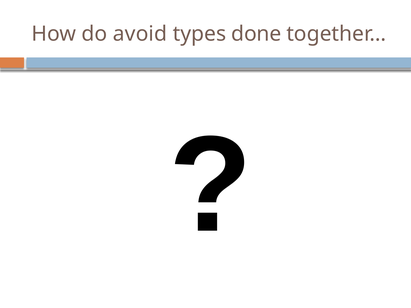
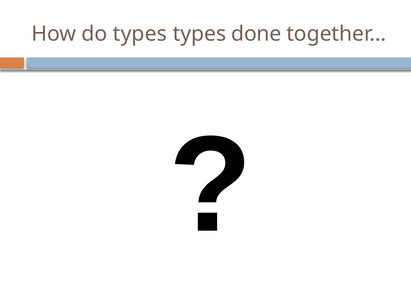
do avoid: avoid -> types
